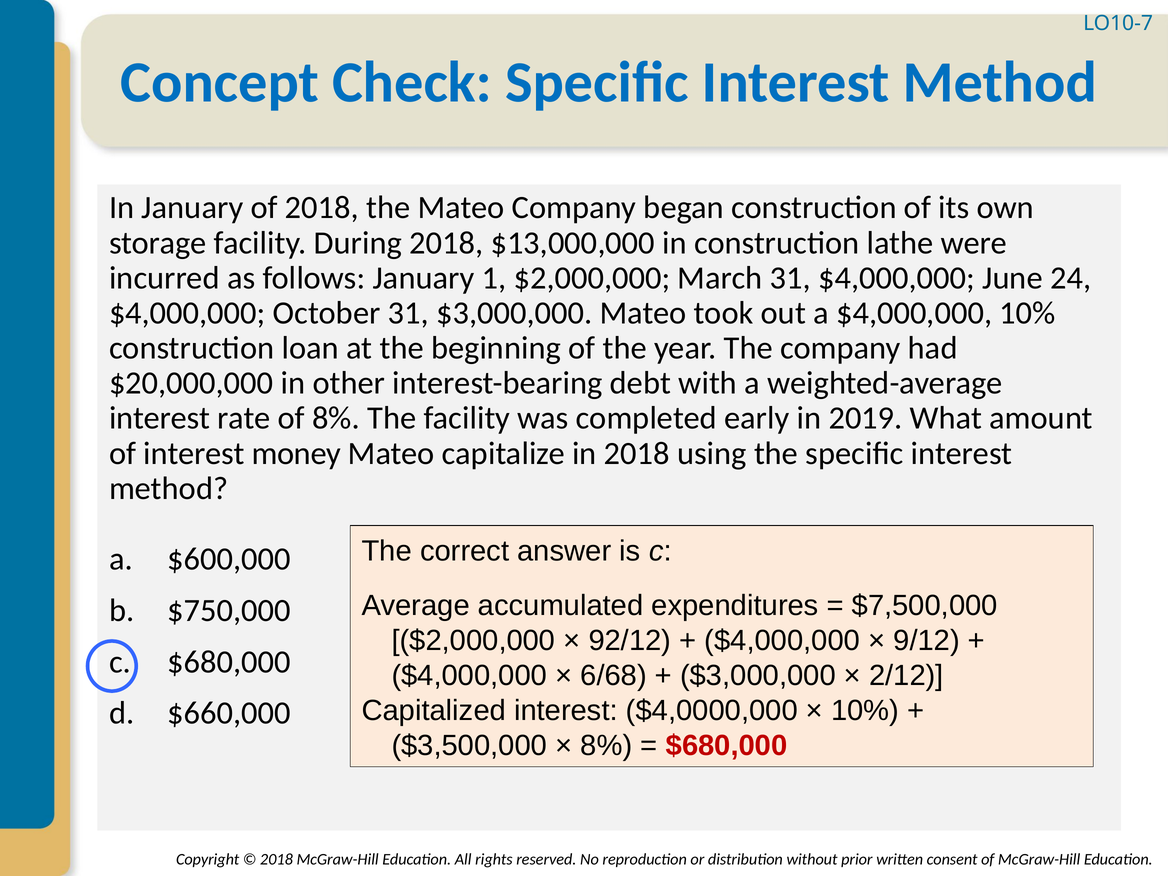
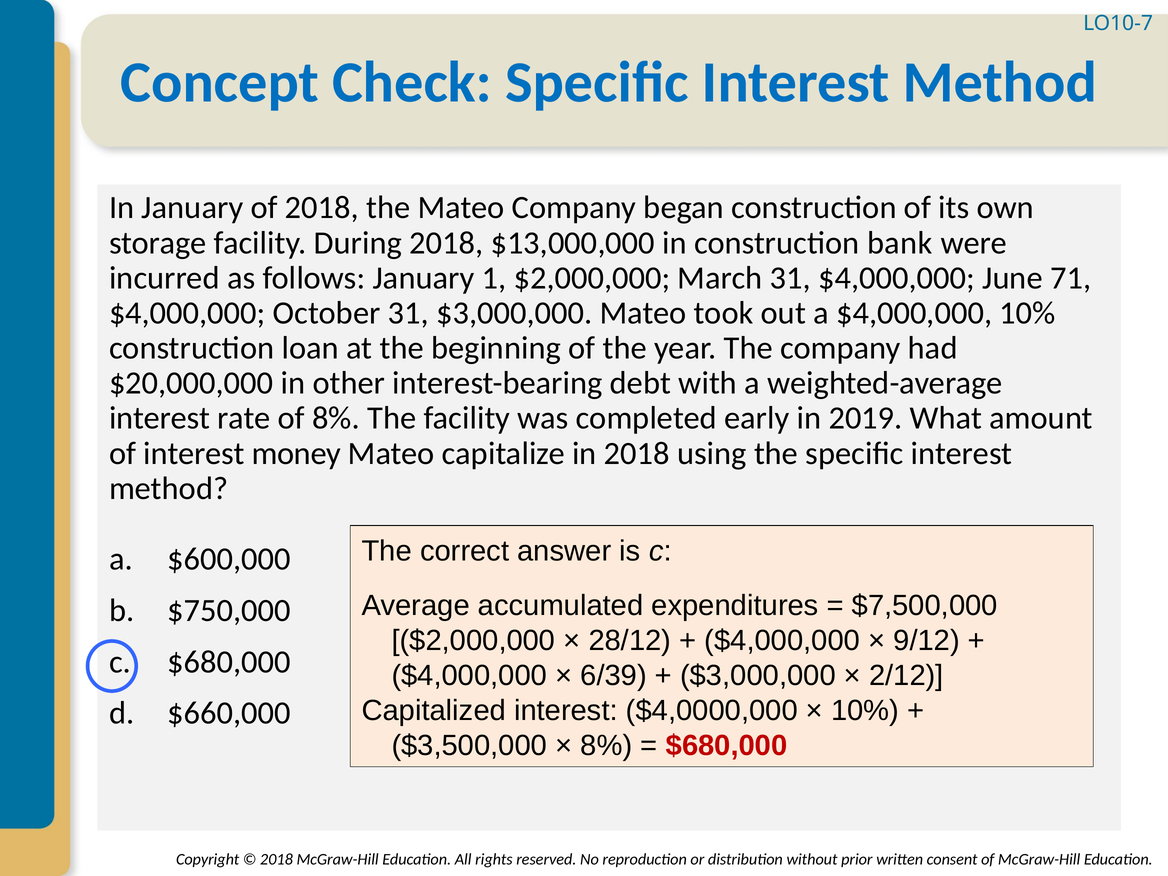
lathe: lathe -> bank
24: 24 -> 71
92/12: 92/12 -> 28/12
6/68: 6/68 -> 6/39
